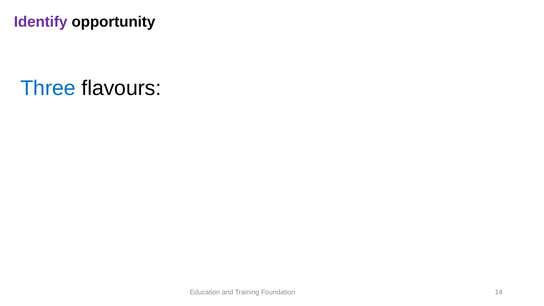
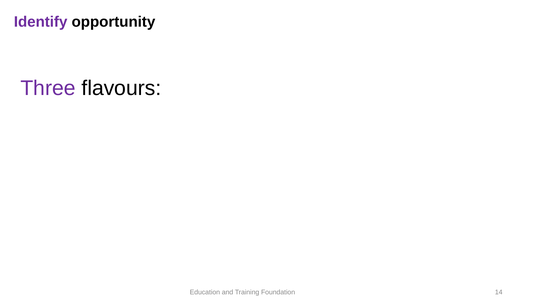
Three colour: blue -> purple
